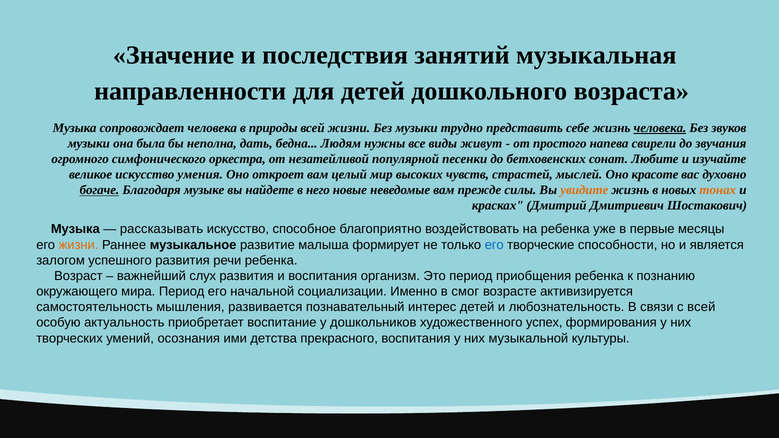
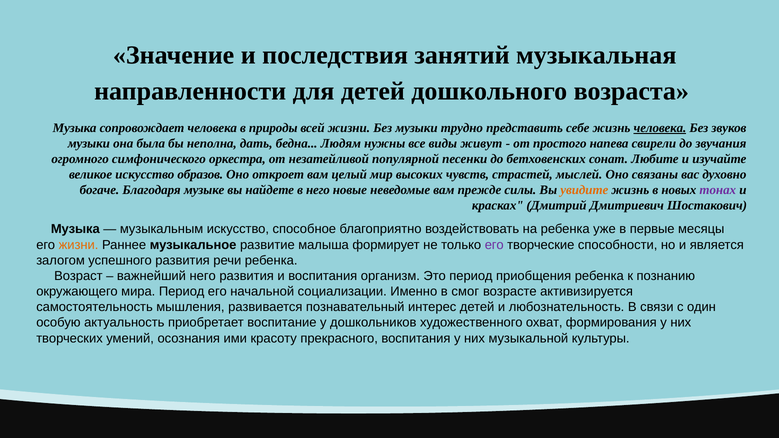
умения: умения -> образов
красоте: красоте -> связаны
богаче underline: present -> none
тонах colour: orange -> purple
рассказывать: рассказывать -> музыкальным
его at (494, 245) colour: blue -> purple
важнейший слух: слух -> него
с всей: всей -> один
успех: успех -> охват
детства: детства -> красоту
